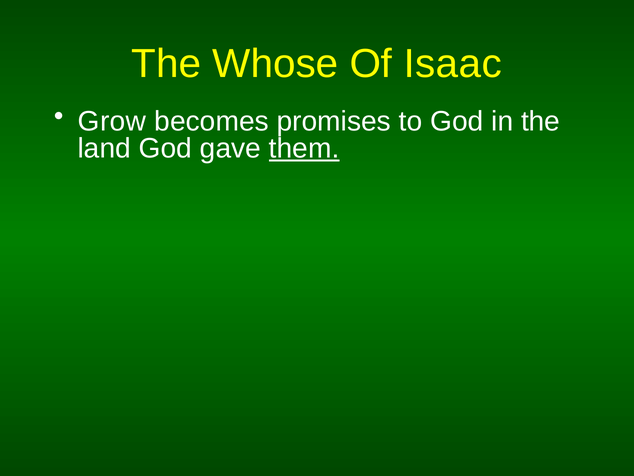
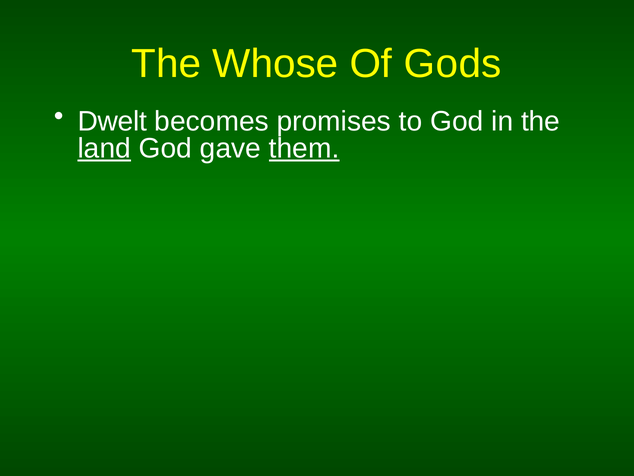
Isaac: Isaac -> Gods
Grow: Grow -> Dwelt
land underline: none -> present
